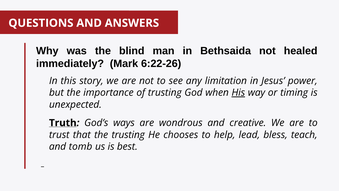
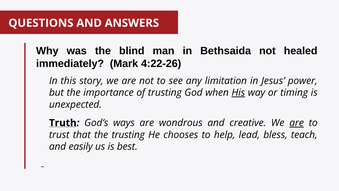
6:22-26: 6:22-26 -> 4:22-26
are at (297, 123) underline: none -> present
tomb: tomb -> easily
